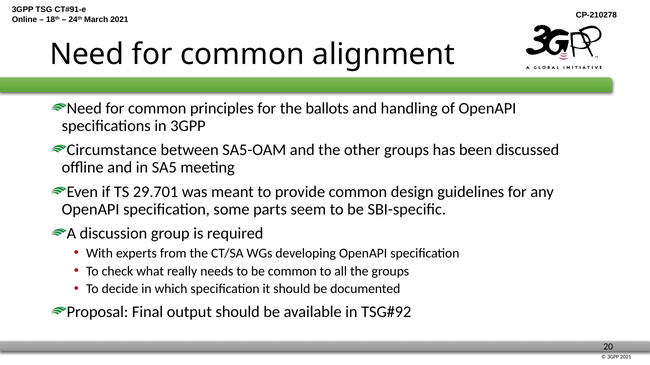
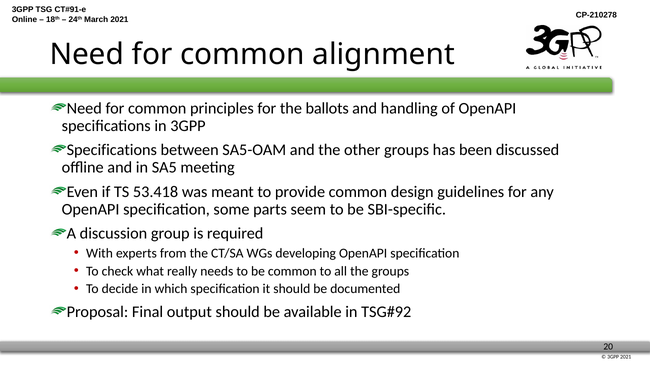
Circumstance at (112, 150): Circumstance -> Specifications
29.701: 29.701 -> 53.418
